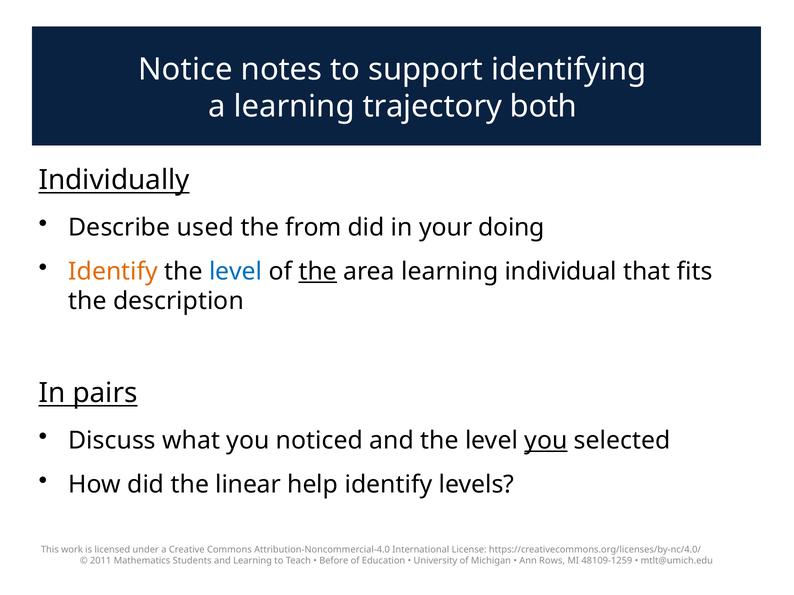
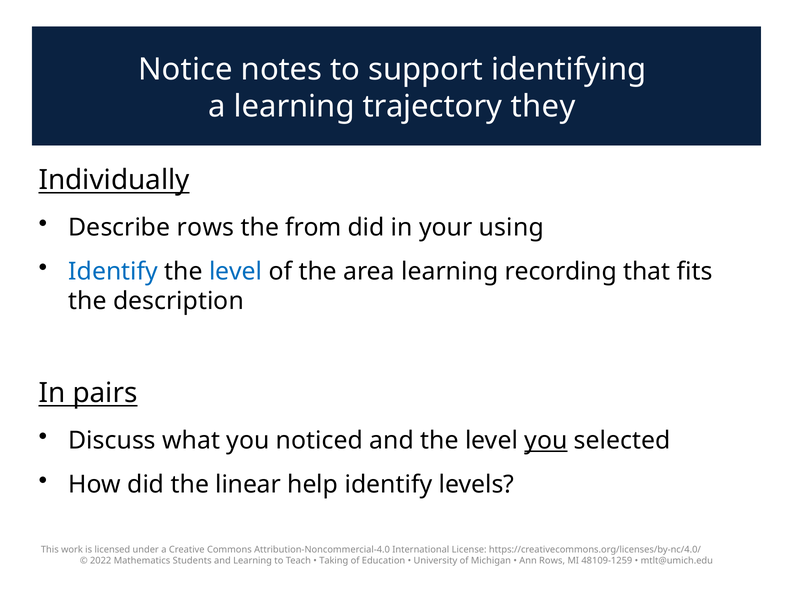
both: both -> they
Describe used: used -> rows
doing: doing -> using
Identify at (113, 272) colour: orange -> blue
the at (318, 272) underline: present -> none
individual: individual -> recording
2011: 2011 -> 2022
Before: Before -> Taking
